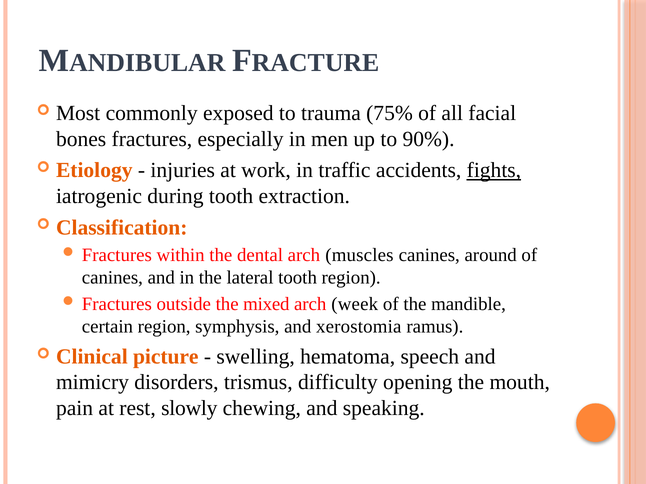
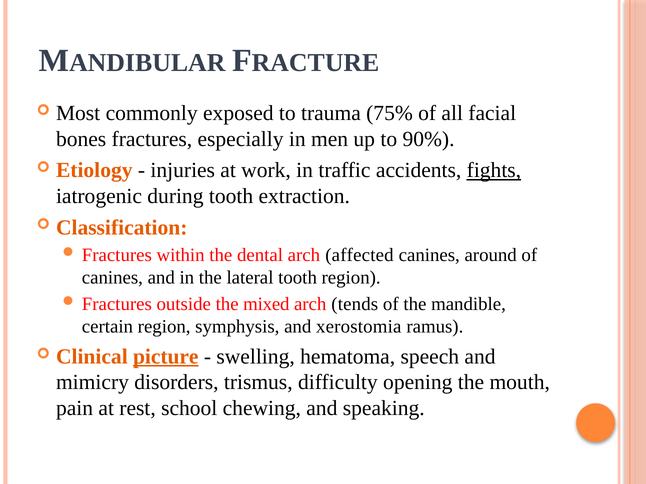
muscles: muscles -> affected
week: week -> tends
picture underline: none -> present
slowly: slowly -> school
